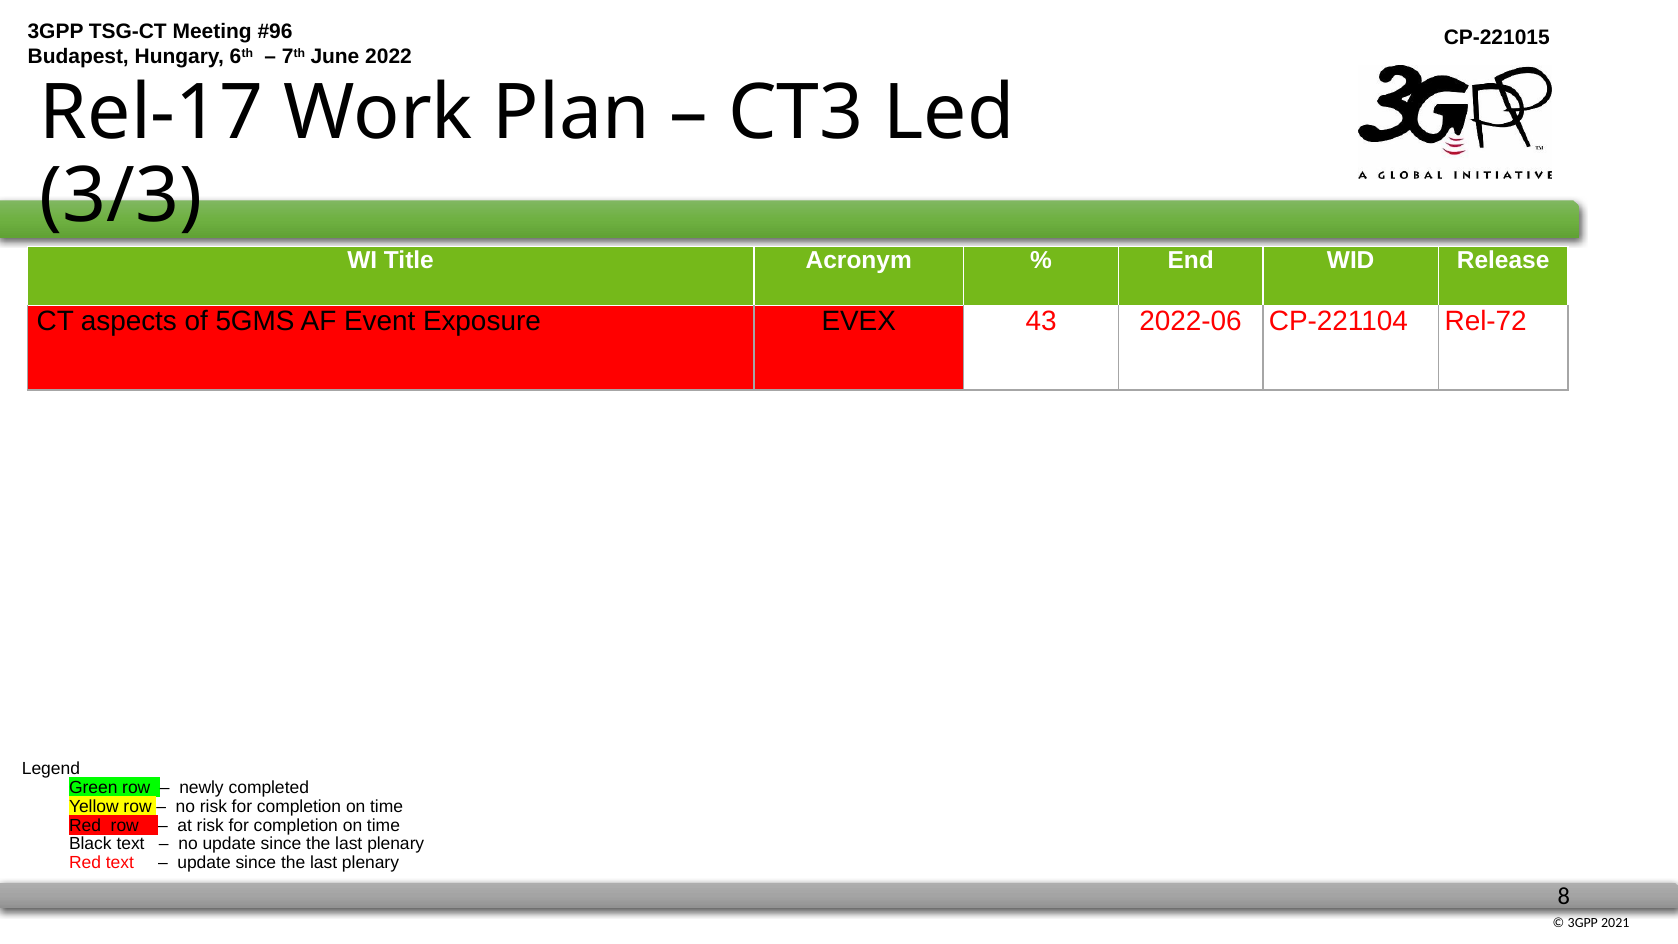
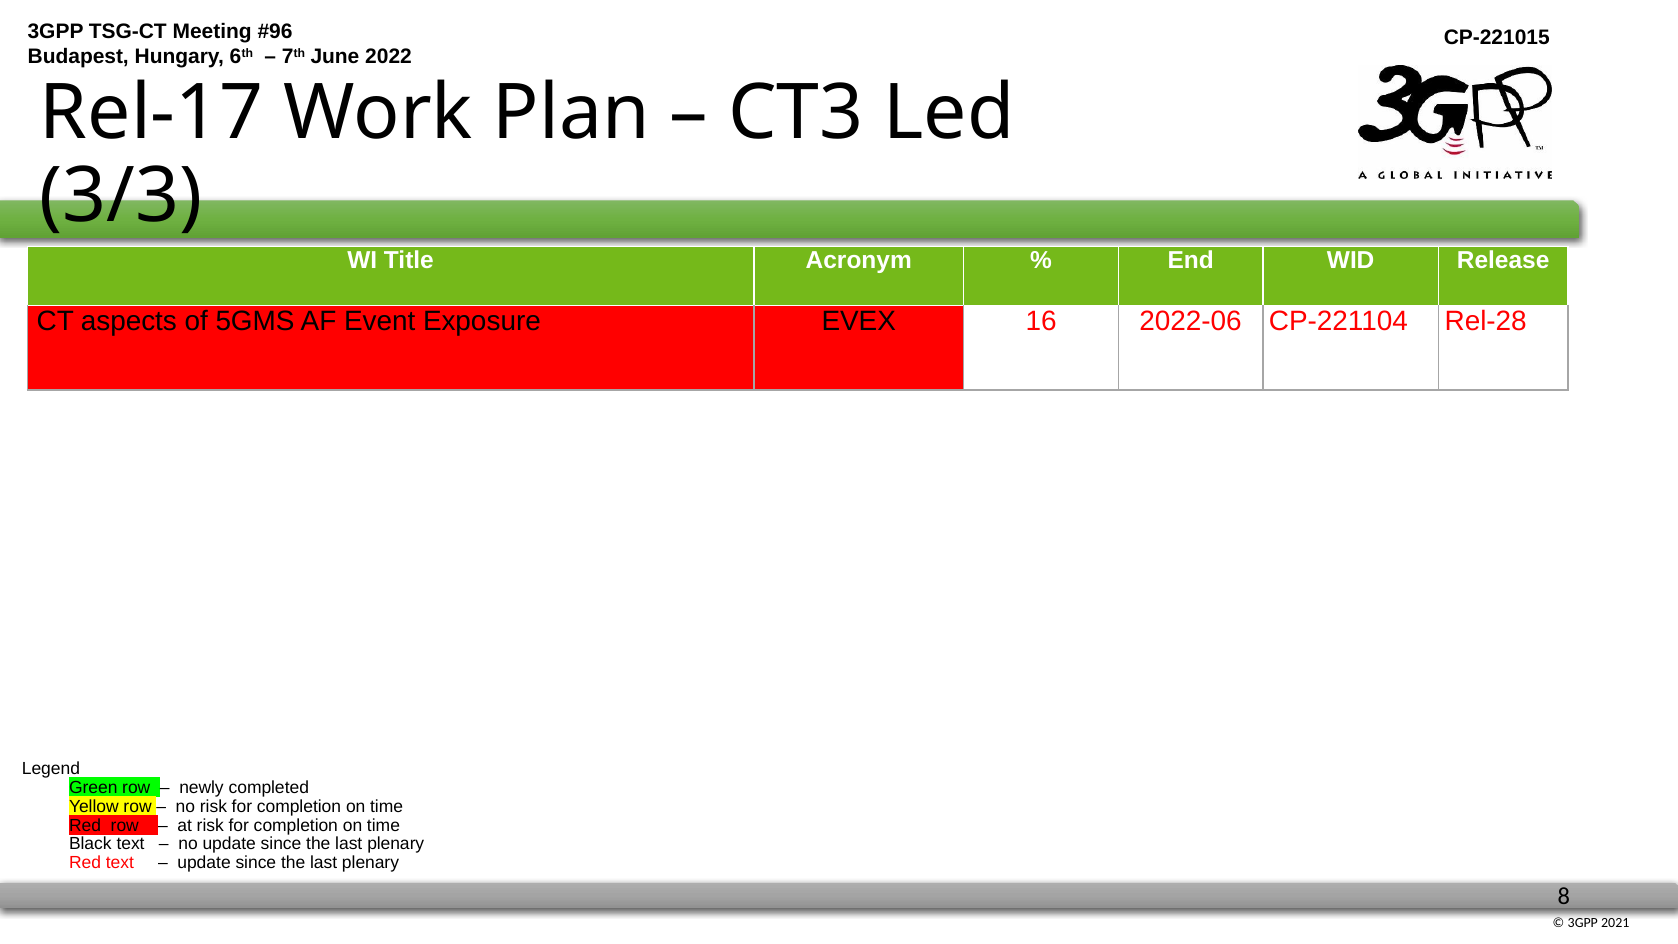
43: 43 -> 16
Rel-72: Rel-72 -> Rel-28
